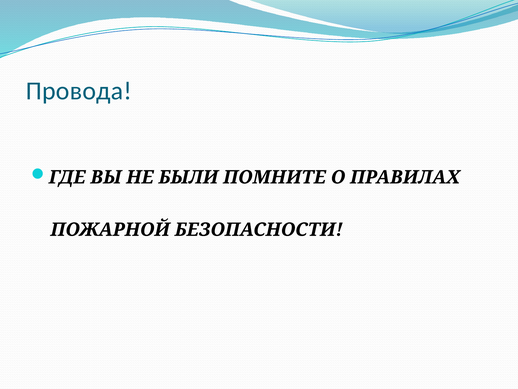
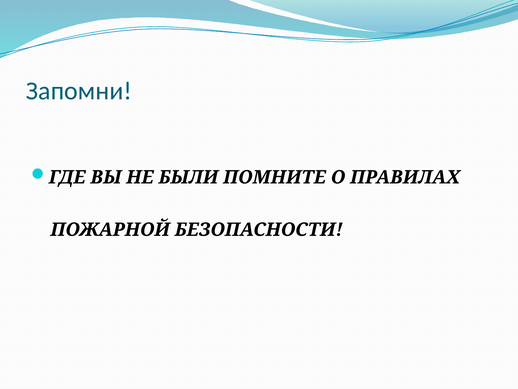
Провода: Провода -> Запомни
